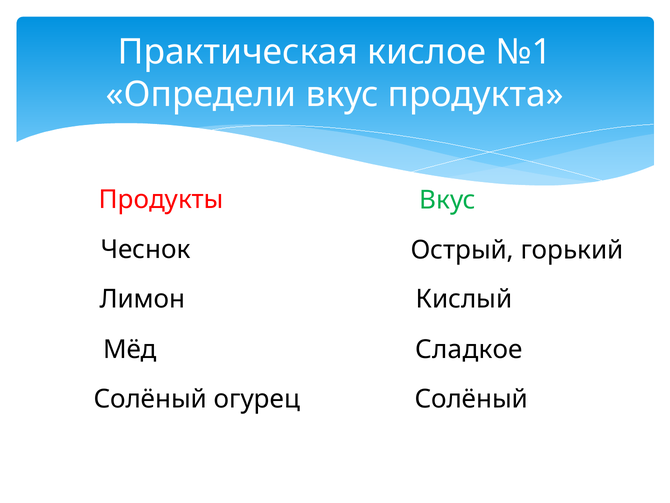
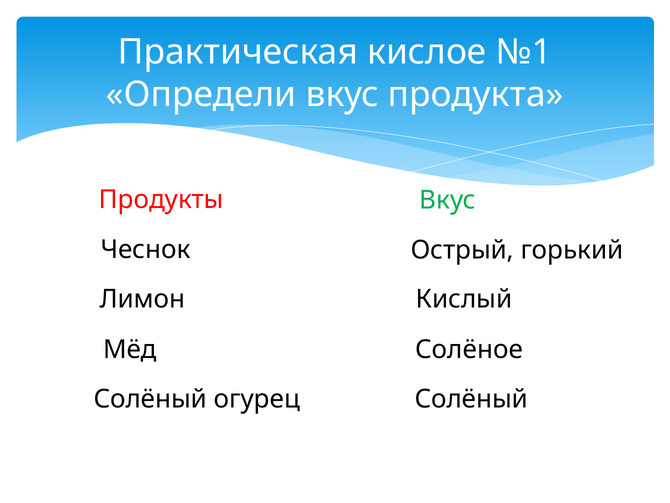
Сладкое: Сладкое -> Солёное
